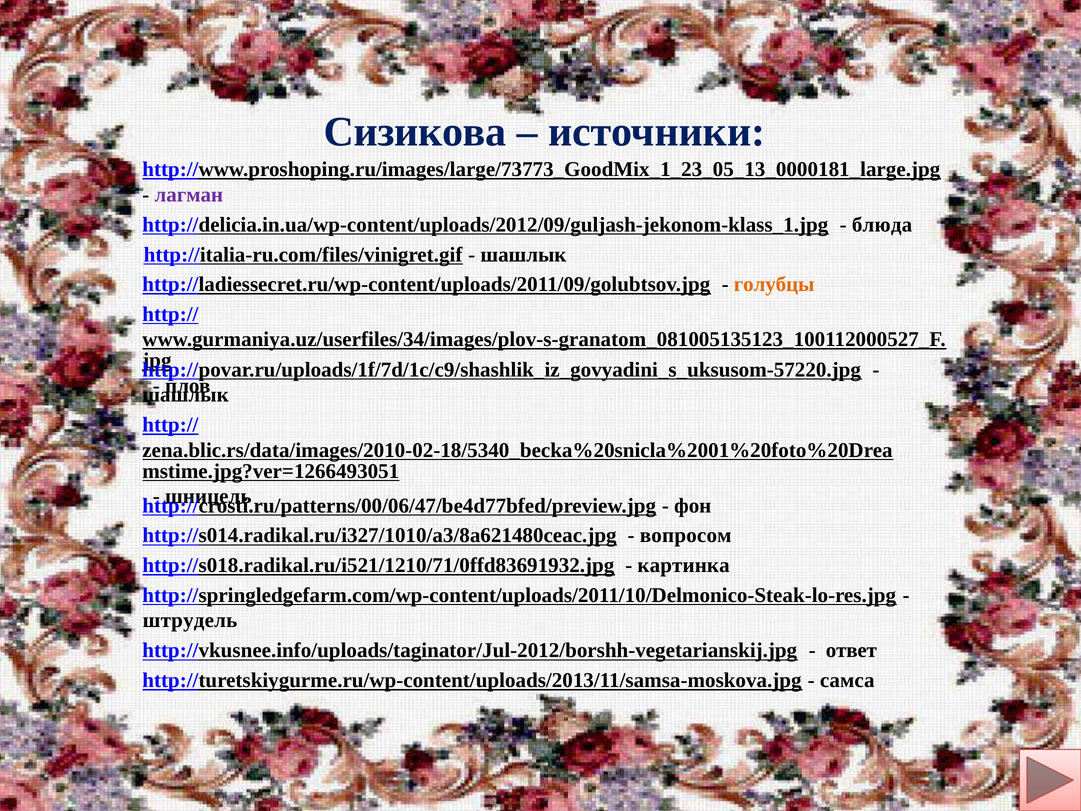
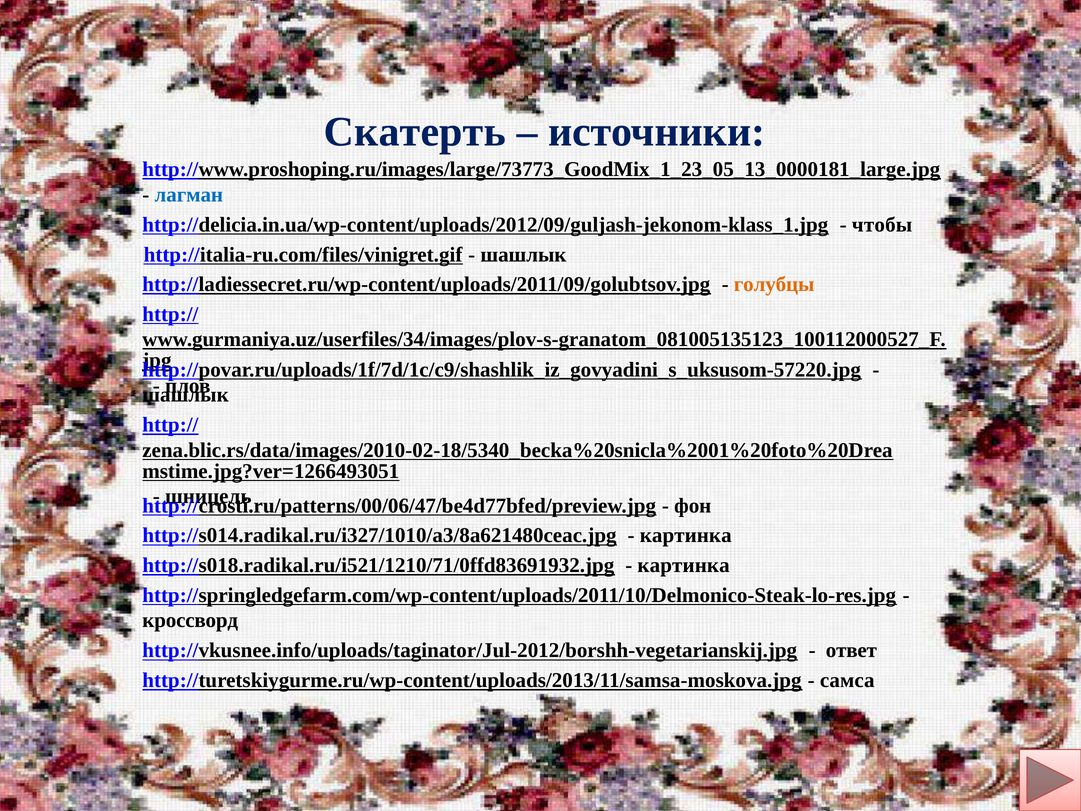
Сизикова: Сизикова -> Скатерть
лагман colour: purple -> blue
блюда: блюда -> чтобы
вопросом at (686, 535): вопросом -> картинка
штрудель: штрудель -> кроссворд
